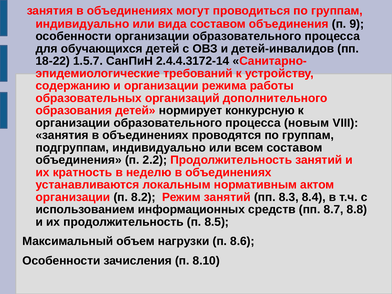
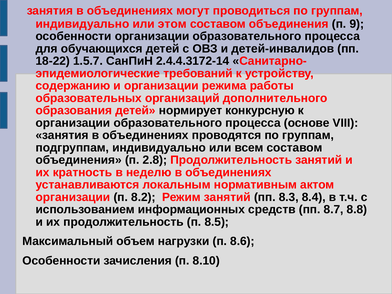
вида: вида -> этом
новым: новым -> основе
2.2: 2.2 -> 2.8
